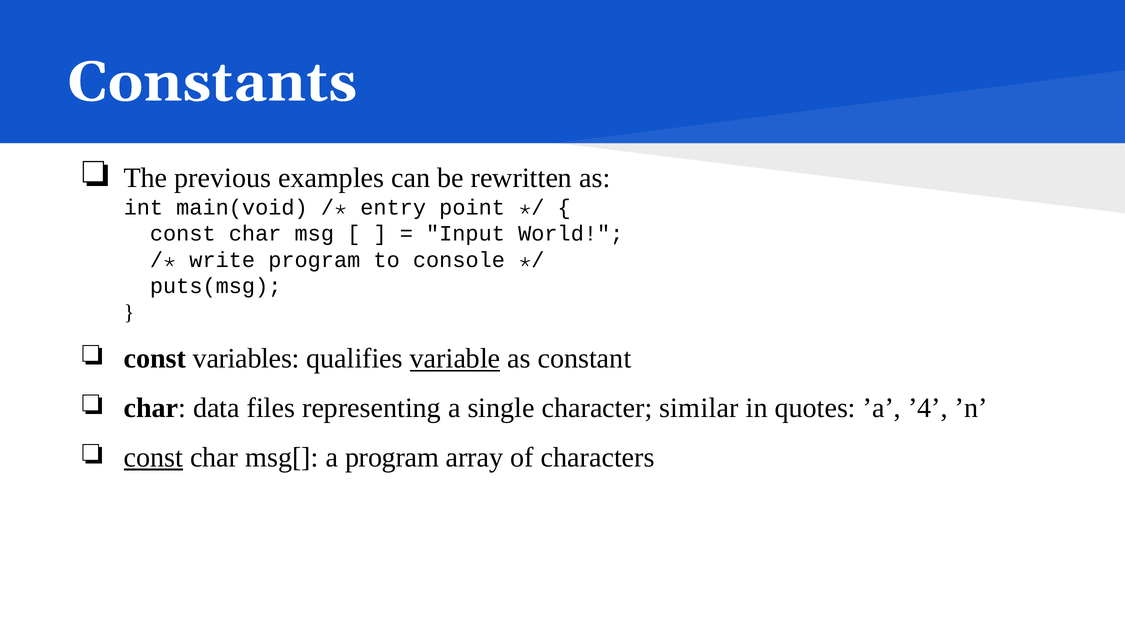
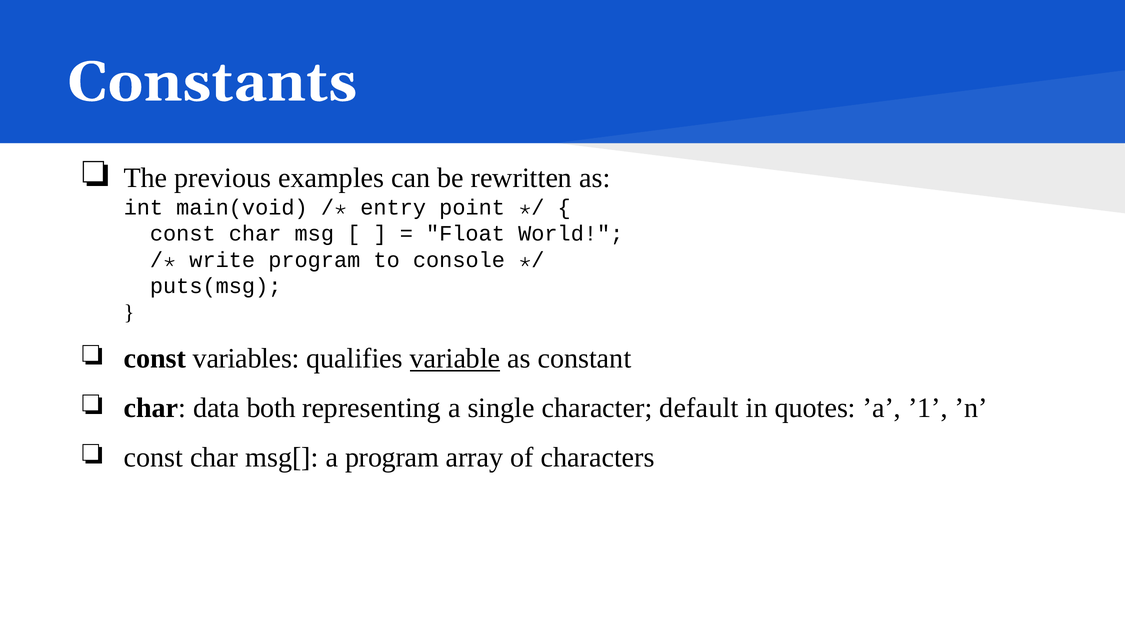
Input: Input -> Float
files: files -> both
similar: similar -> default
’4: ’4 -> ’1
const at (153, 457) underline: present -> none
